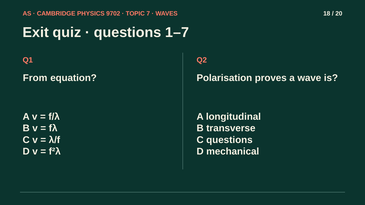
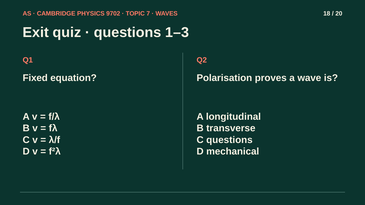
1–7: 1–7 -> 1–3
From: From -> Fixed
